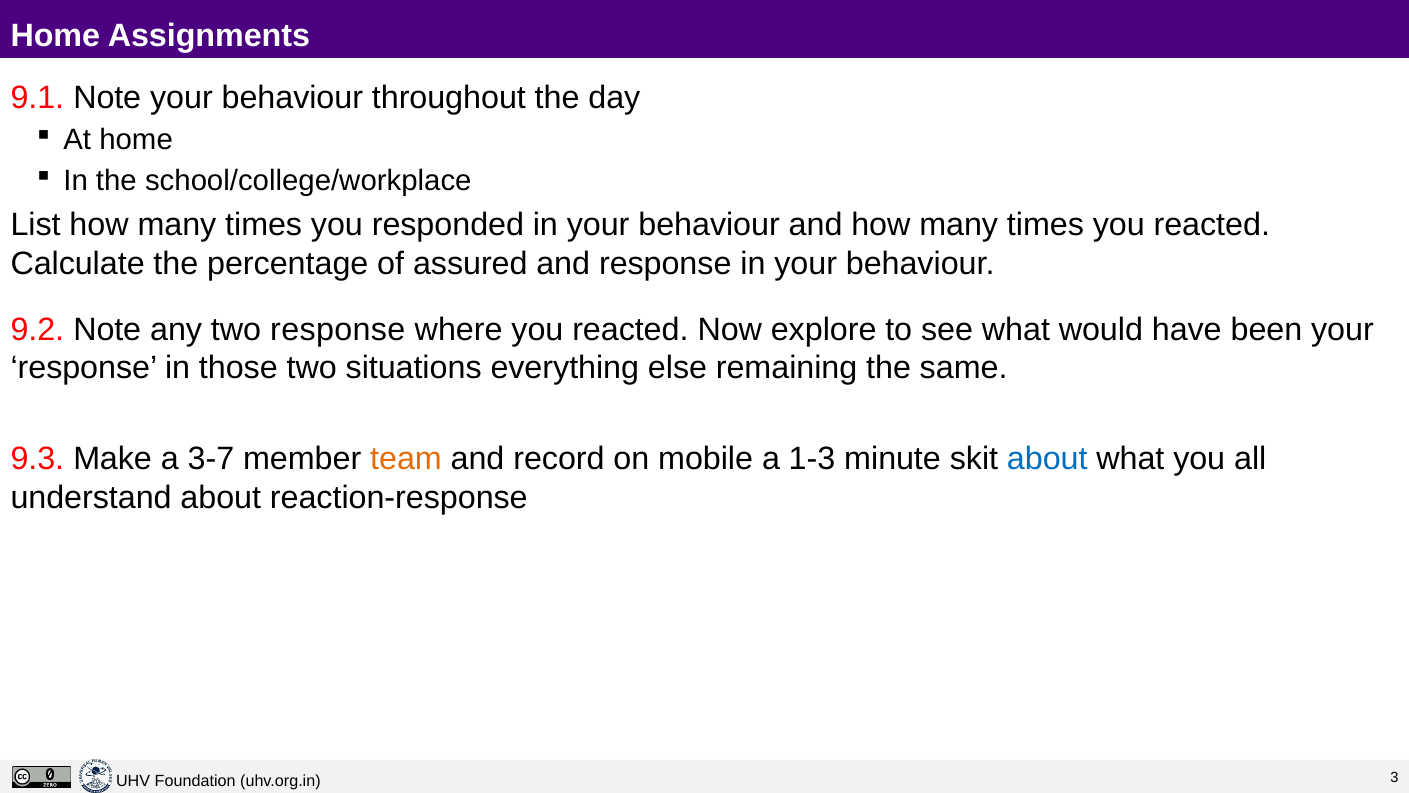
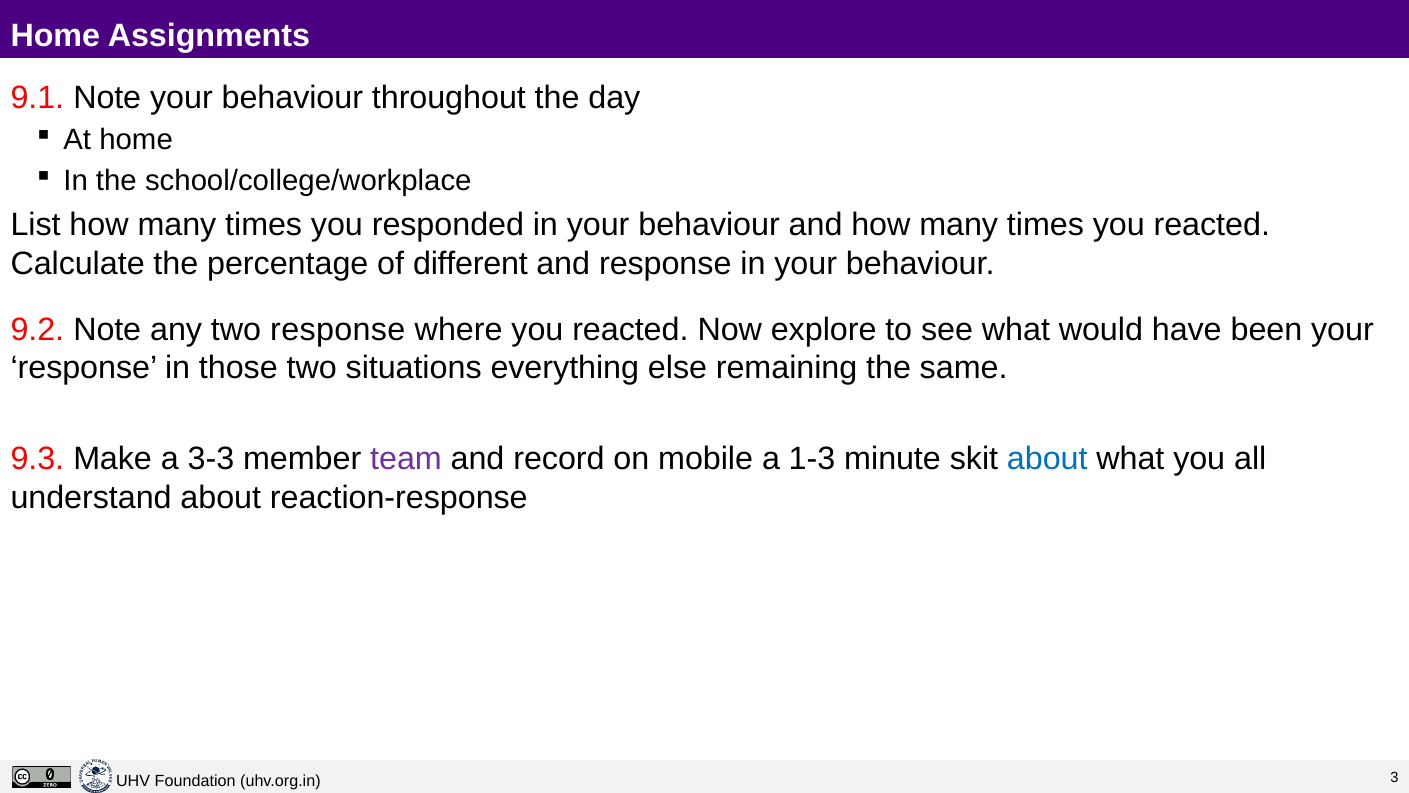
assured: assured -> different
3-7: 3-7 -> 3-3
team colour: orange -> purple
